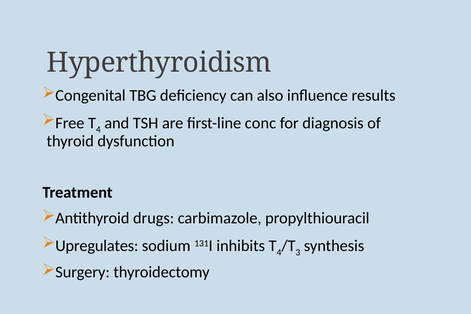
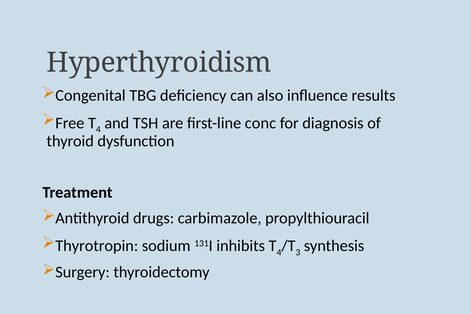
Upregulates: Upregulates -> Thyrotropin
